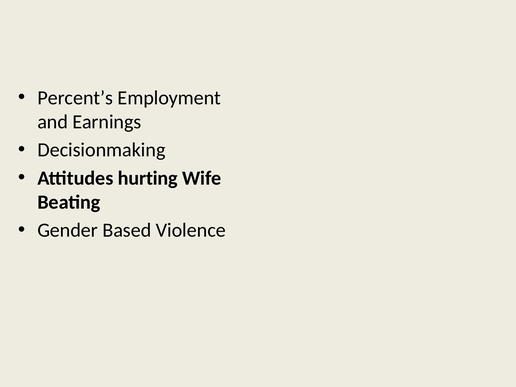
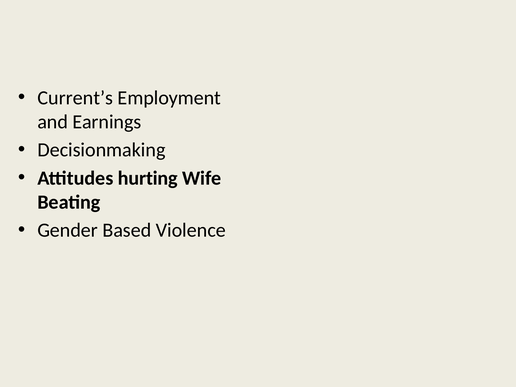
Percent’s: Percent’s -> Current’s
